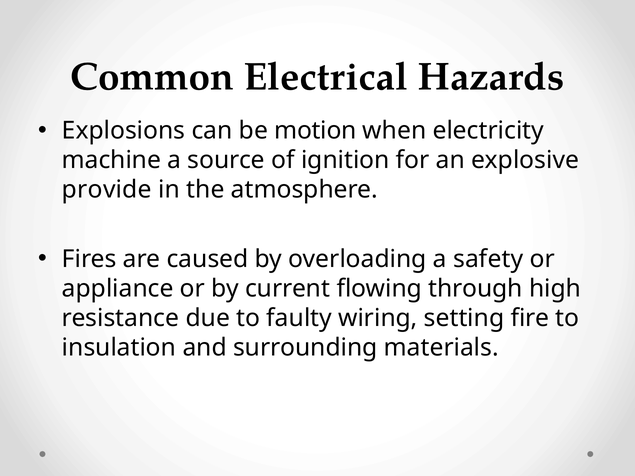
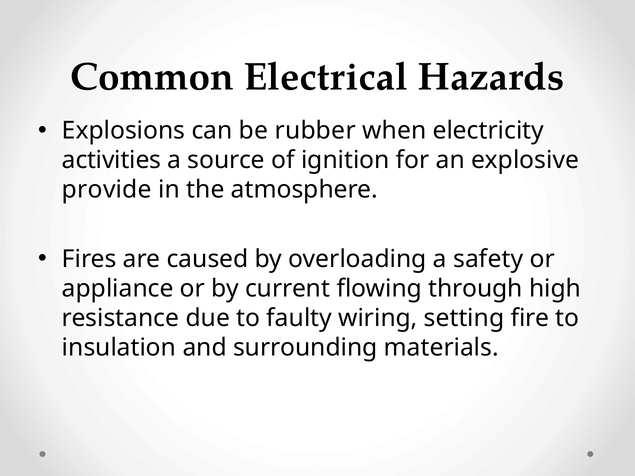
motion: motion -> rubber
machine: machine -> activities
